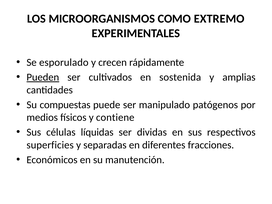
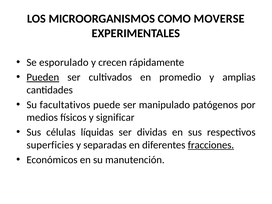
EXTREMO: EXTREMO -> MOVERSE
sostenida: sostenida -> promedio
compuestas: compuestas -> facultativos
contiene: contiene -> significar
fracciones underline: none -> present
